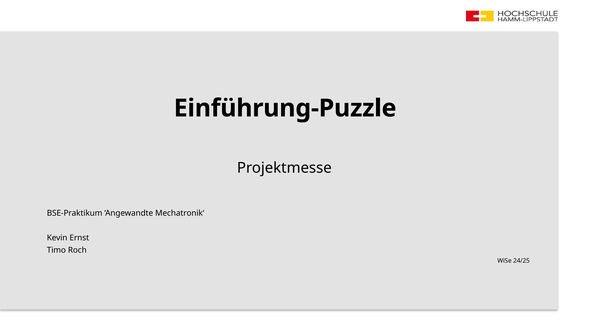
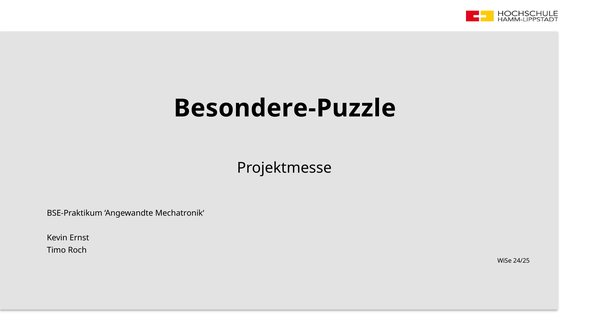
Einführung-Puzzle: Einführung-Puzzle -> Besondere-Puzzle
